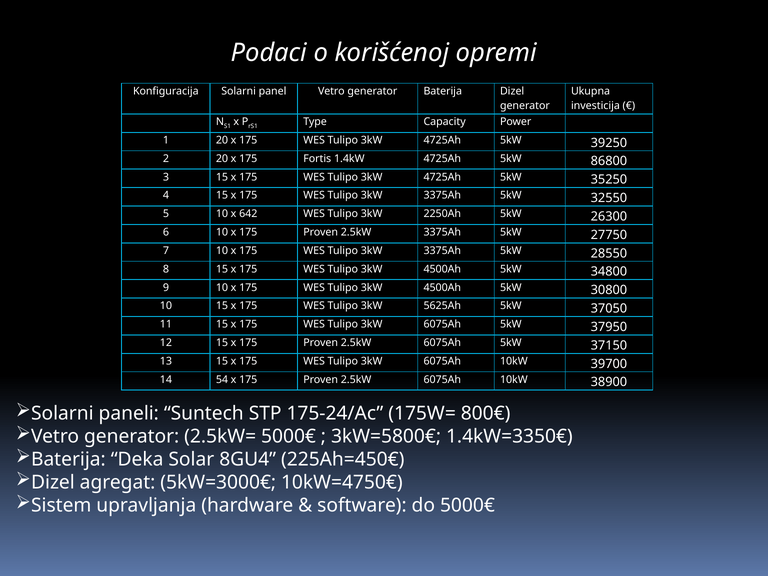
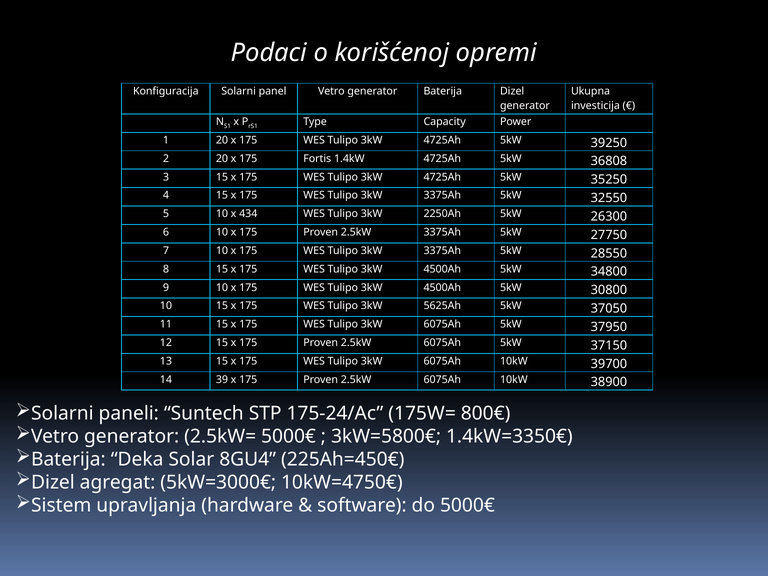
86800: 86800 -> 36808
642: 642 -> 434
54: 54 -> 39
